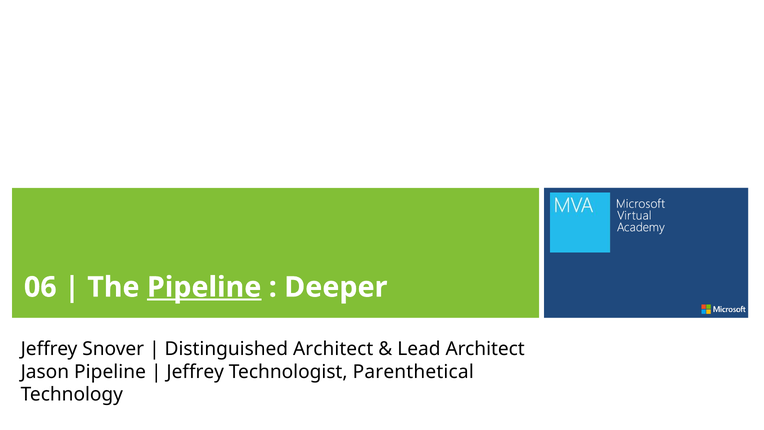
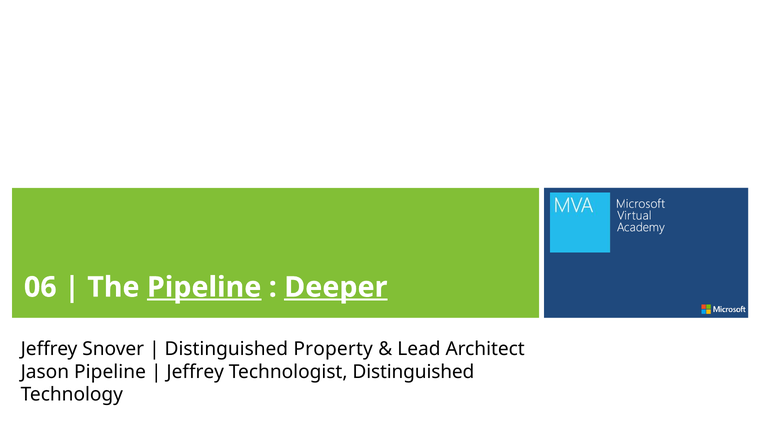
Deeper underline: none -> present
Distinguished Architect: Architect -> Property
Technologist Parenthetical: Parenthetical -> Distinguished
